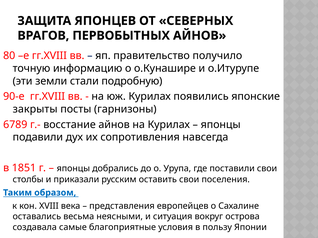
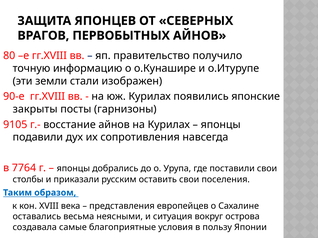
подробную: подробную -> изображен
6789: 6789 -> 9105
1851: 1851 -> 7764
